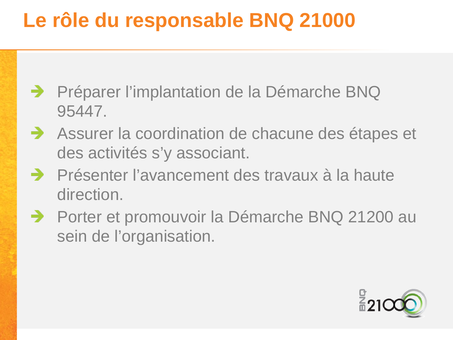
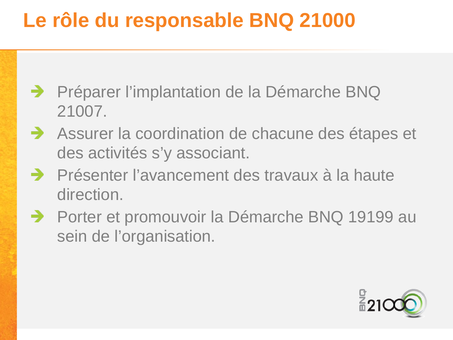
95447: 95447 -> 21007
21200: 21200 -> 19199
